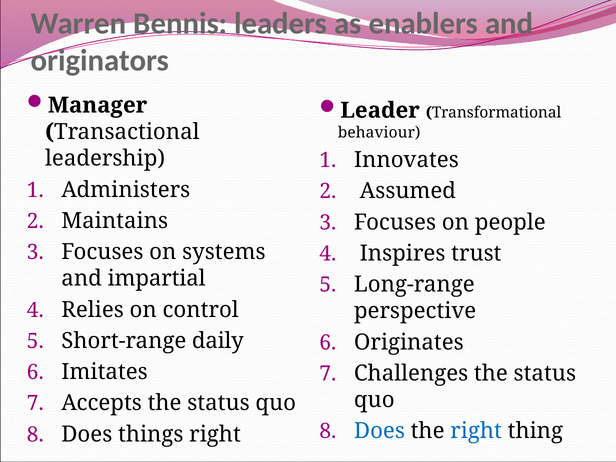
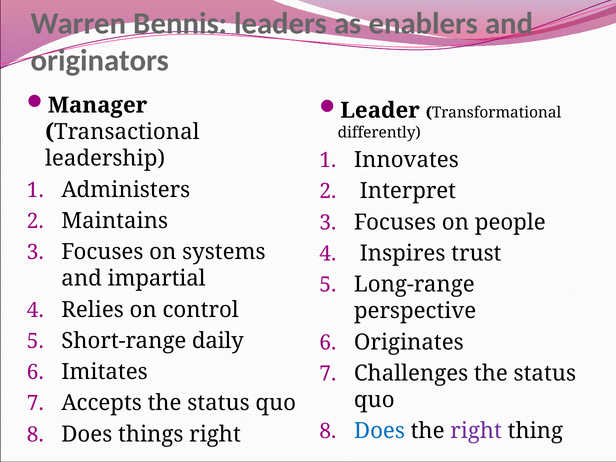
behaviour: behaviour -> differently
Assumed: Assumed -> Interpret
right at (476, 431) colour: blue -> purple
